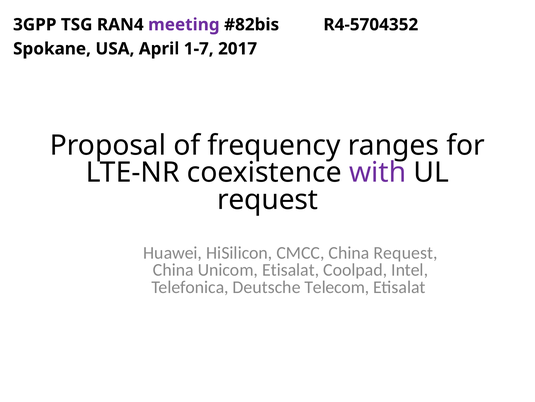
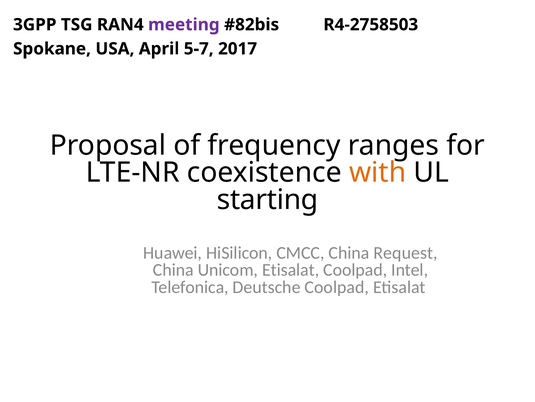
R4-5704352: R4-5704352 -> R4-2758503
1-7: 1-7 -> 5-7
with colour: purple -> orange
request at (268, 199): request -> starting
Deutsche Telecom: Telecom -> Coolpad
